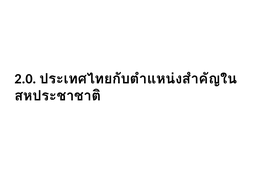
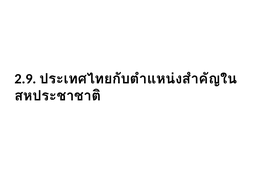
2.0: 2.0 -> 2.9
